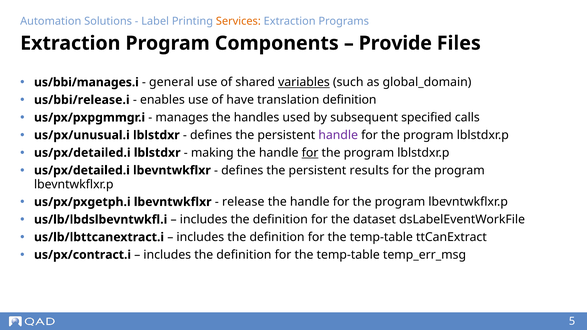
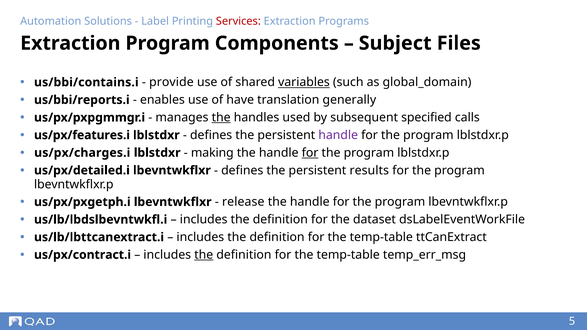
Services colour: orange -> red
Provide: Provide -> Subject
us/bbi/manages.i: us/bbi/manages.i -> us/bbi/contains.i
general: general -> provide
us/bbi/release.i: us/bbi/release.i -> us/bbi/reports.i
translation definition: definition -> generally
the at (221, 118) underline: none -> present
us/px/unusual.i: us/px/unusual.i -> us/px/features.i
us/px/detailed.i at (82, 153): us/px/detailed.i -> us/px/charges.i
the at (204, 255) underline: none -> present
